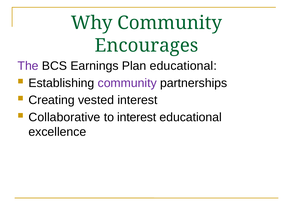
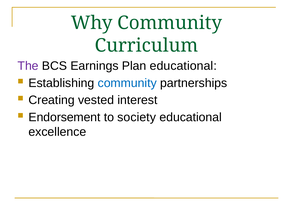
Encourages: Encourages -> Curriculum
community at (127, 83) colour: purple -> blue
Collaborative: Collaborative -> Endorsement
to interest: interest -> society
